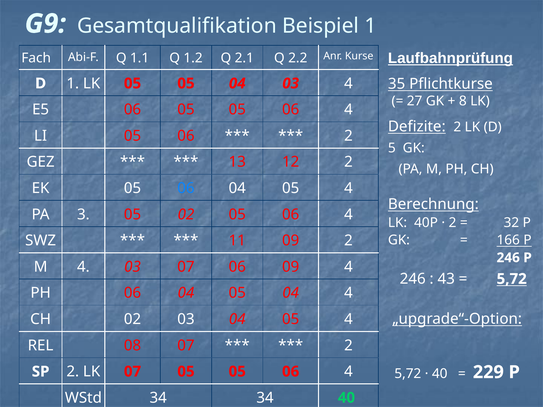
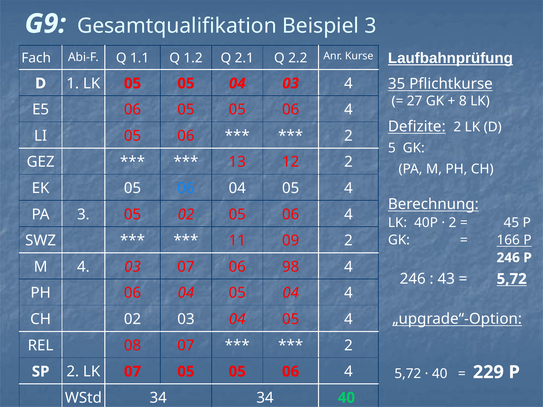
Beispiel 1: 1 -> 3
32: 32 -> 45
06 09: 09 -> 98
